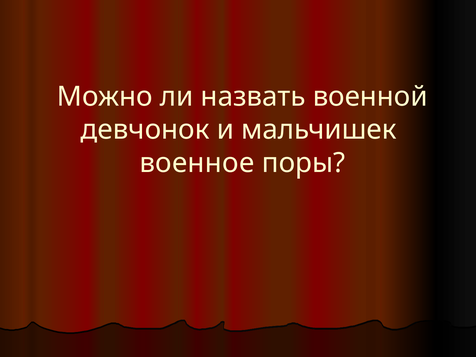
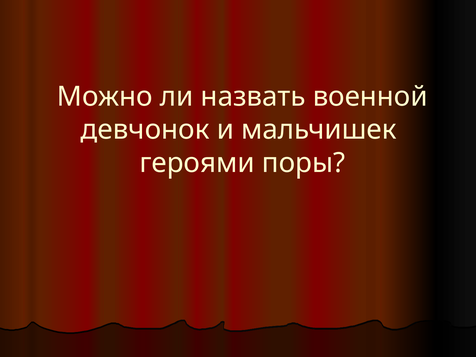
военное: военное -> героями
